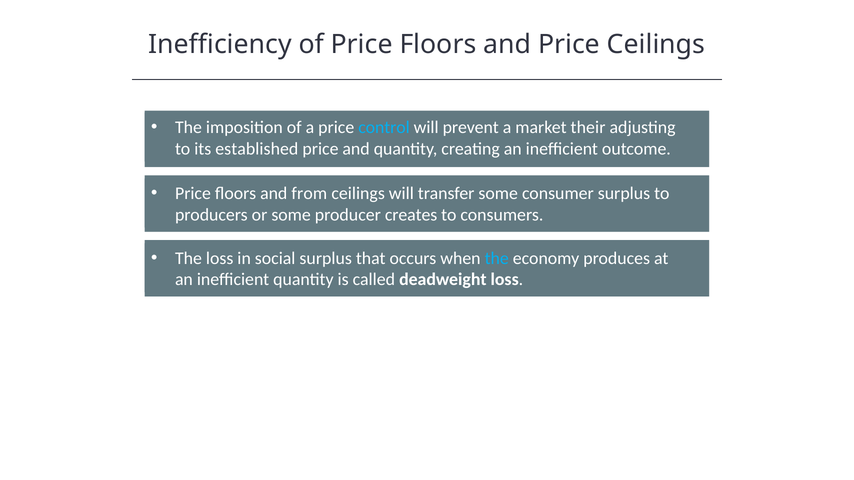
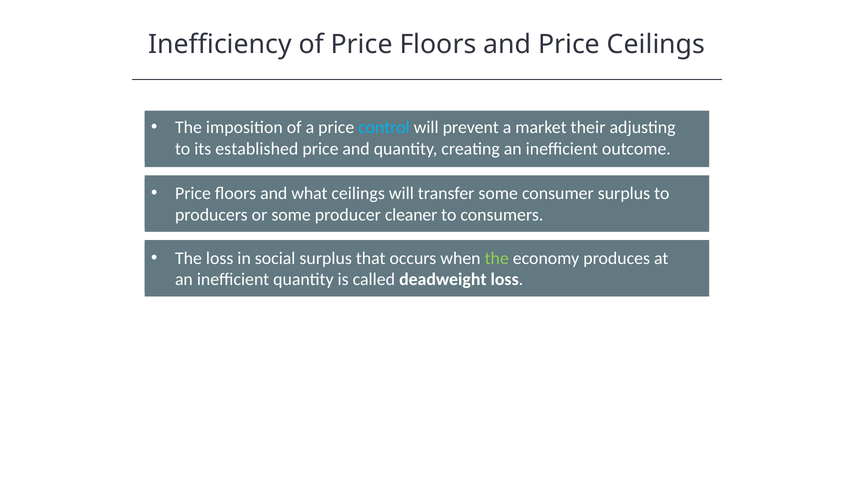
from: from -> what
creates: creates -> cleaner
the at (497, 258) colour: light blue -> light green
